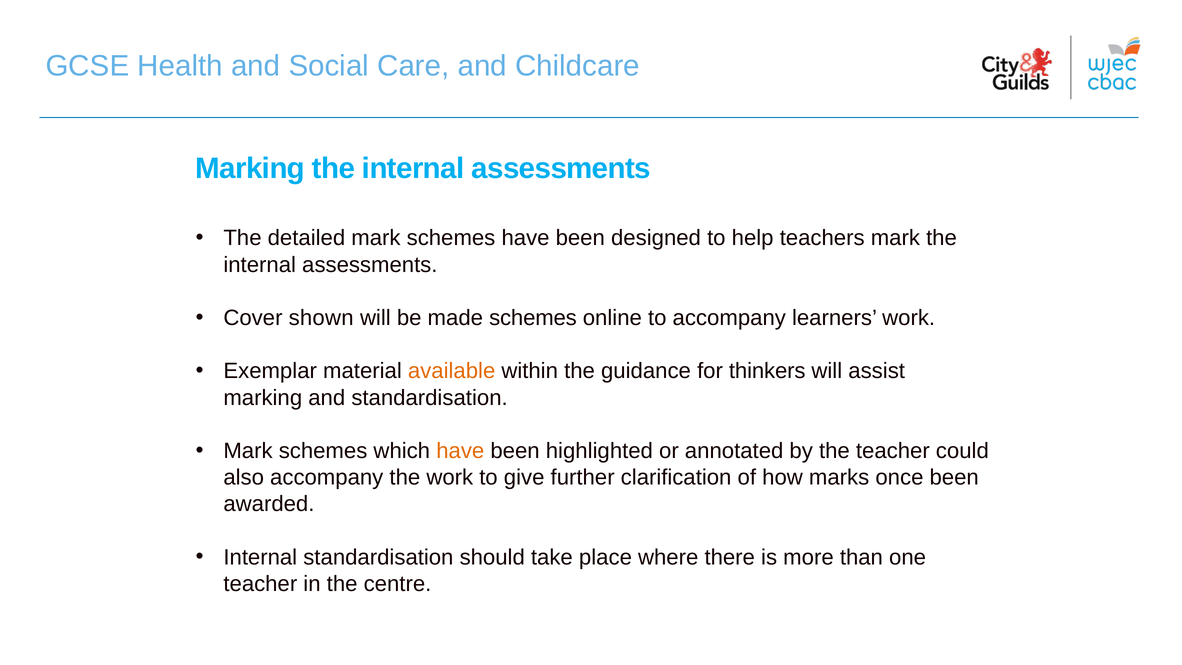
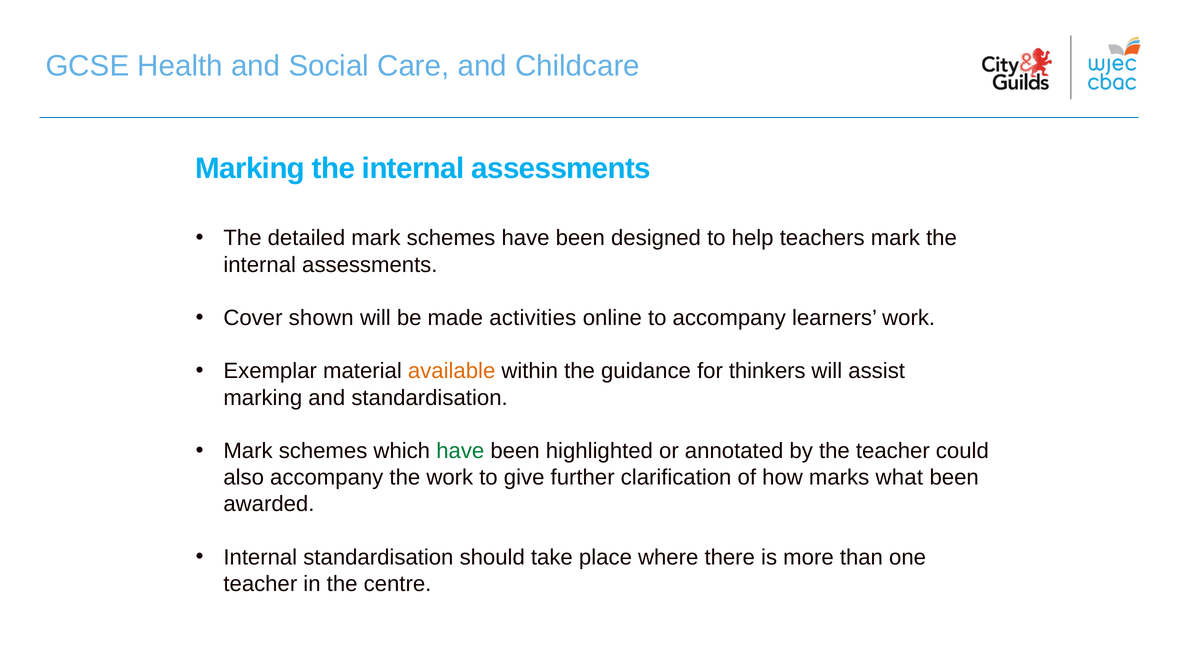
made schemes: schemes -> activities
have at (460, 451) colour: orange -> green
once: once -> what
